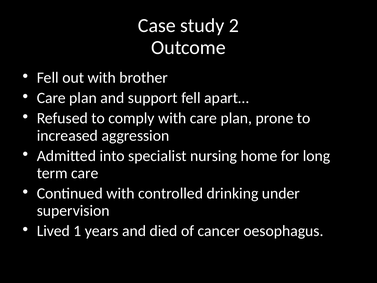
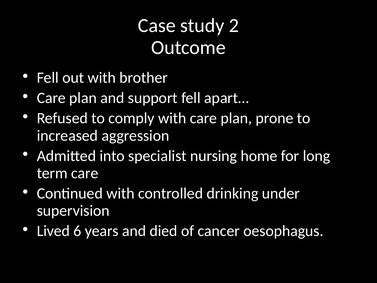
1: 1 -> 6
